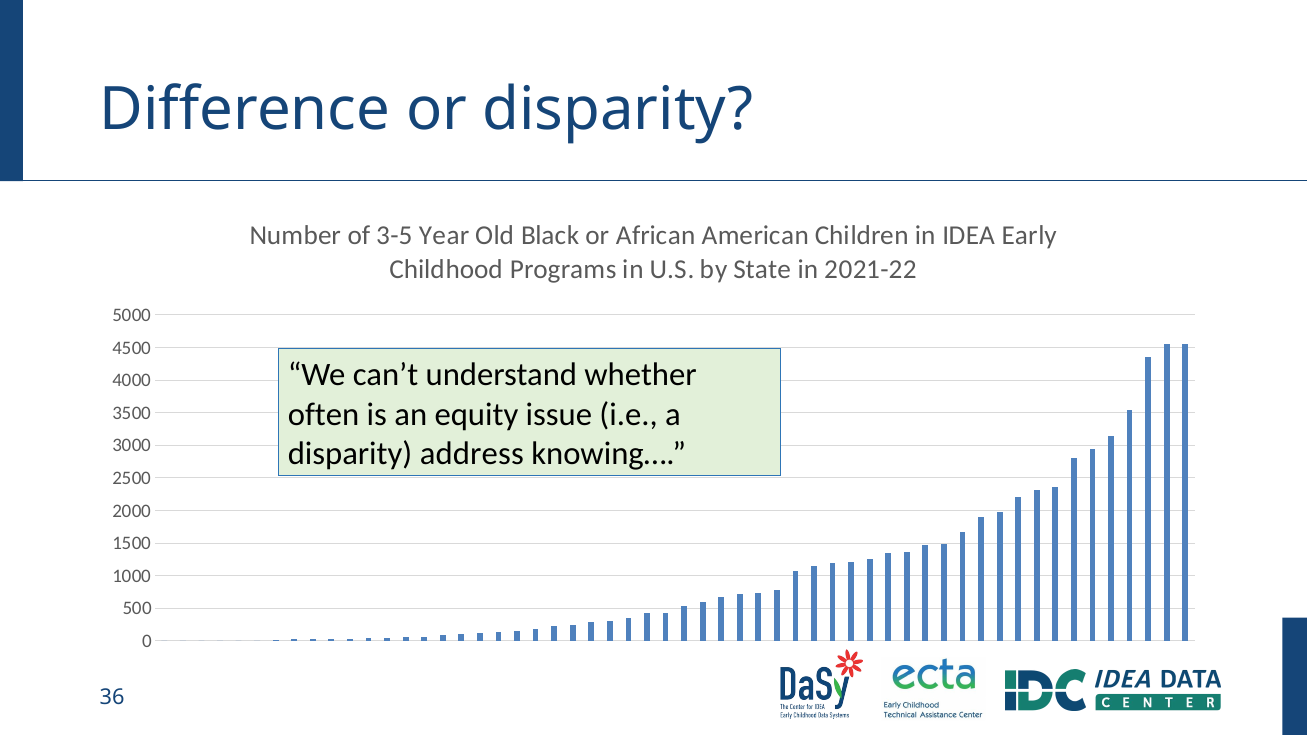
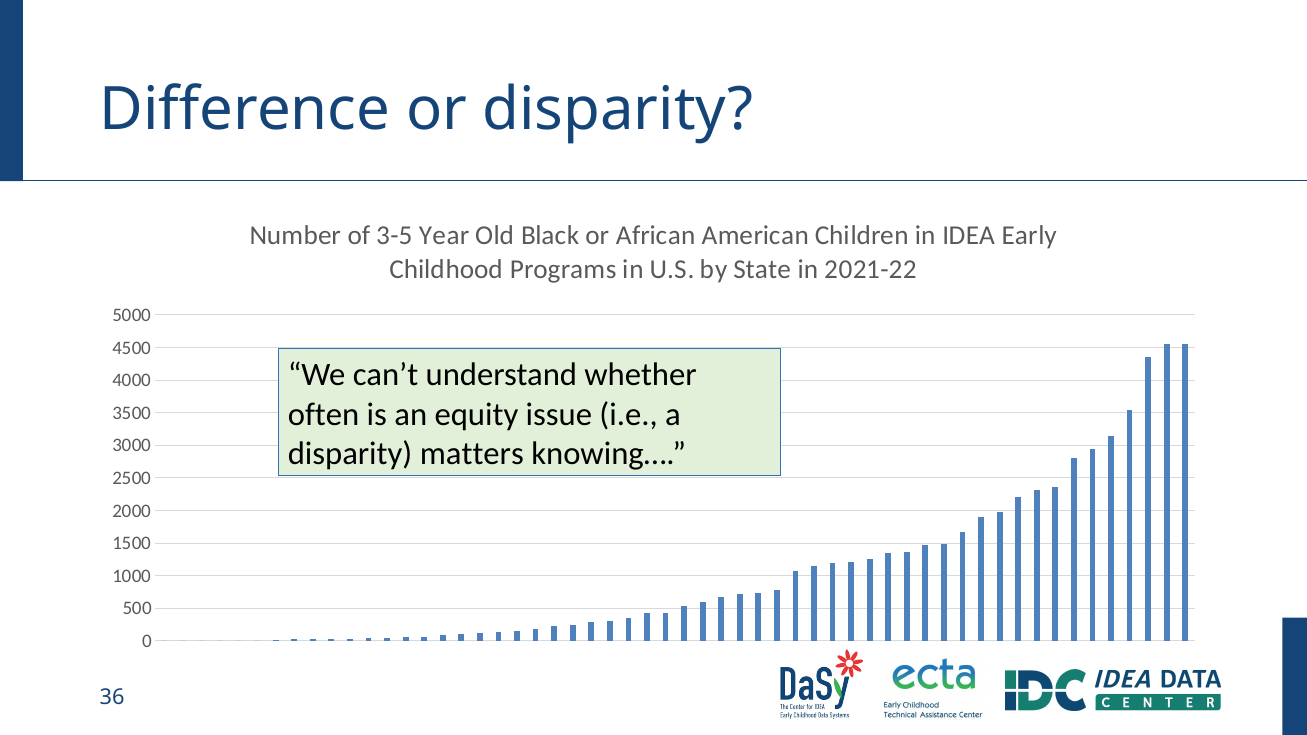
address: address -> matters
